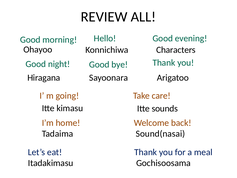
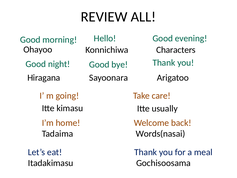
sounds: sounds -> usually
Sound(nasai: Sound(nasai -> Words(nasai
